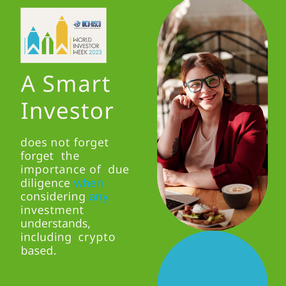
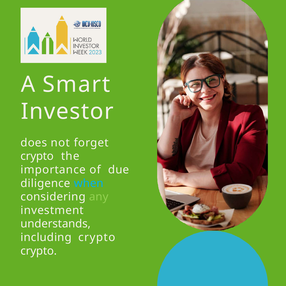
forget at (37, 156): forget -> crypto
any colour: light blue -> light green
based at (39, 251): based -> crypto
